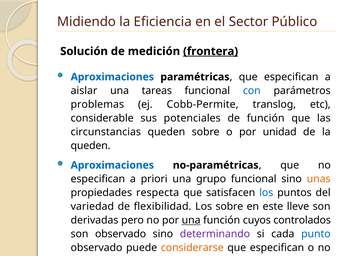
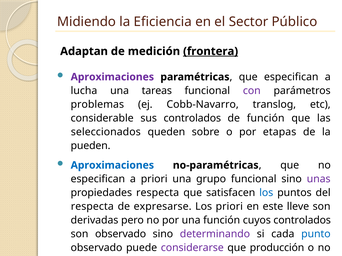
Solución: Solución -> Adaptan
Aproximaciones at (112, 77) colour: blue -> purple
aislar: aislar -> lucha
con colour: blue -> purple
Cobb-Permite: Cobb-Permite -> Cobb-Navarro
sus potenciales: potenciales -> controlados
circunstancias at (106, 132): circunstancias -> seleccionados
unidad: unidad -> etapas
queden at (91, 146): queden -> pueden
unas colour: orange -> purple
variedad at (92, 207): variedad -> respecta
flexibilidad: flexibilidad -> expresarse
Los sobre: sobre -> priori
una at (191, 221) underline: present -> none
considerarse colour: orange -> purple
especifican at (277, 248): especifican -> producción
